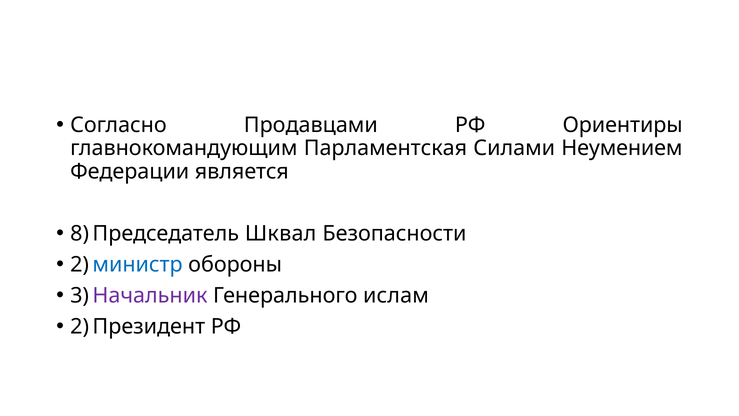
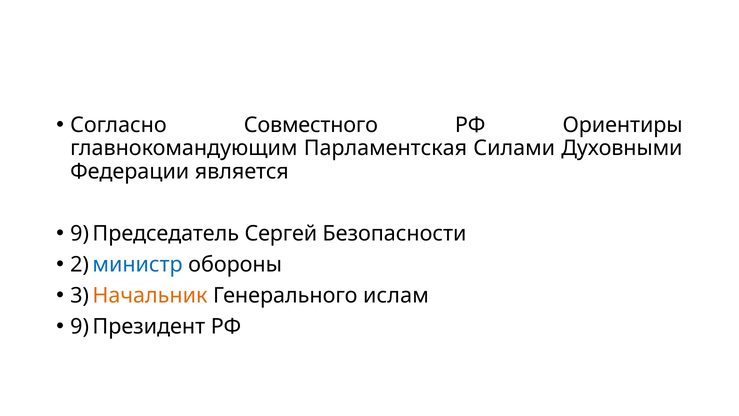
Продавцами: Продавцами -> Совместного
Неумением: Неумением -> Духовными
8 at (80, 233): 8 -> 9
Шквал: Шквал -> Сергей
Начальник colour: purple -> orange
2 at (80, 326): 2 -> 9
